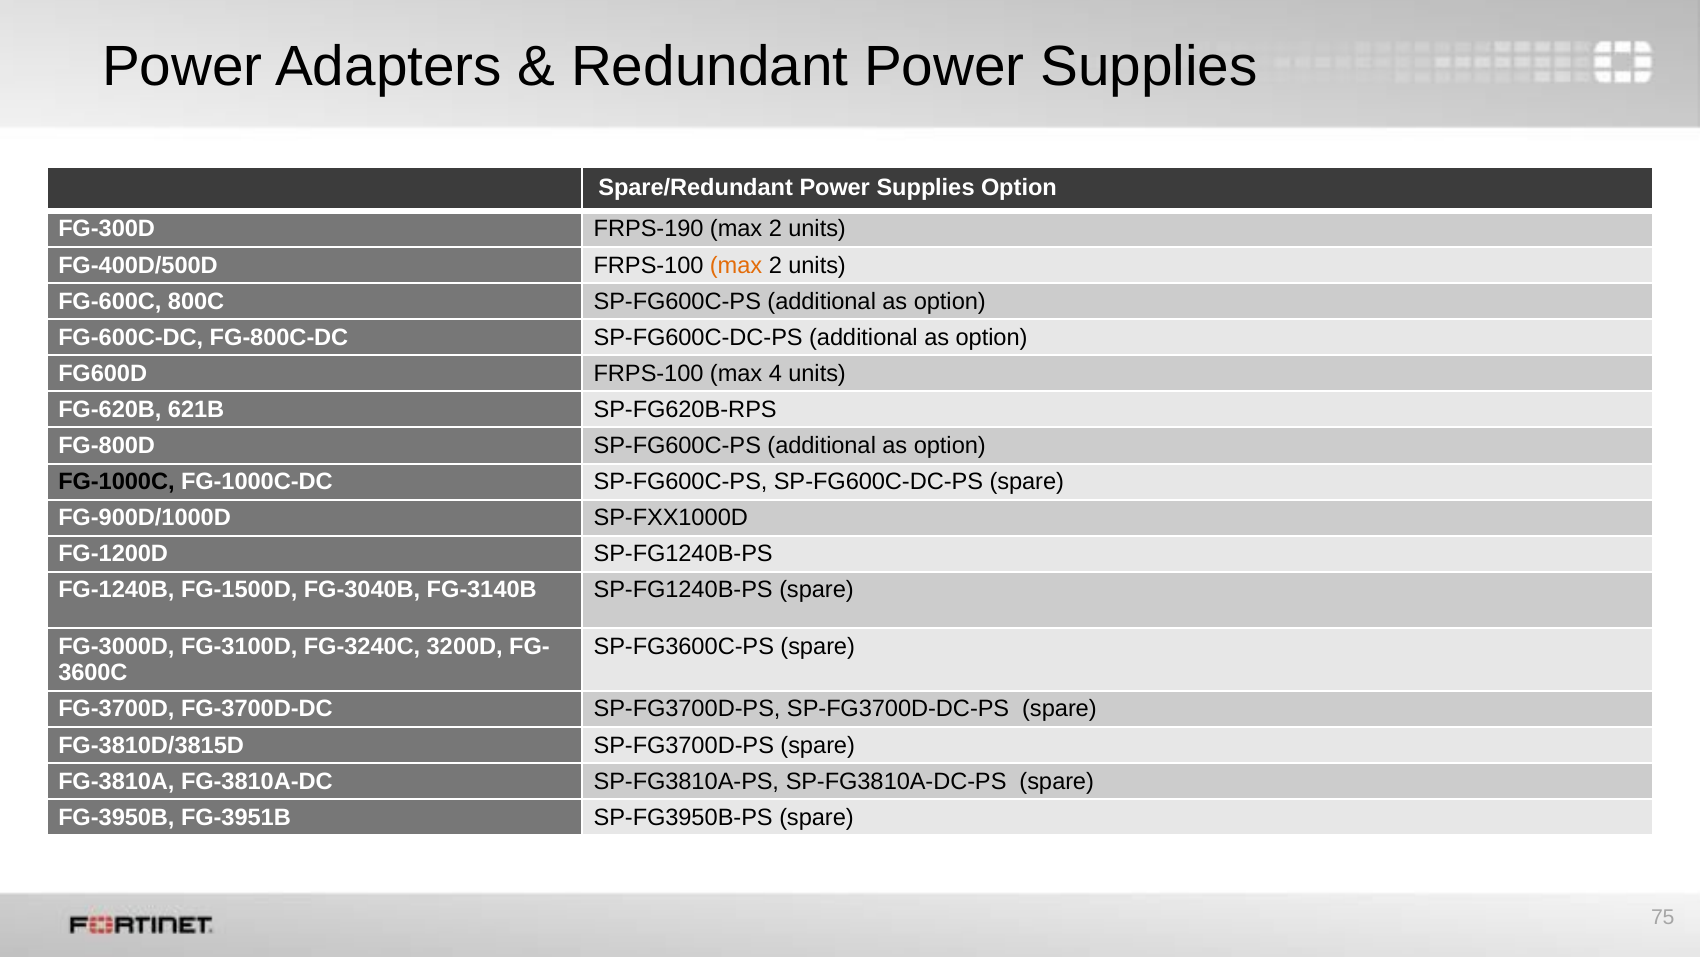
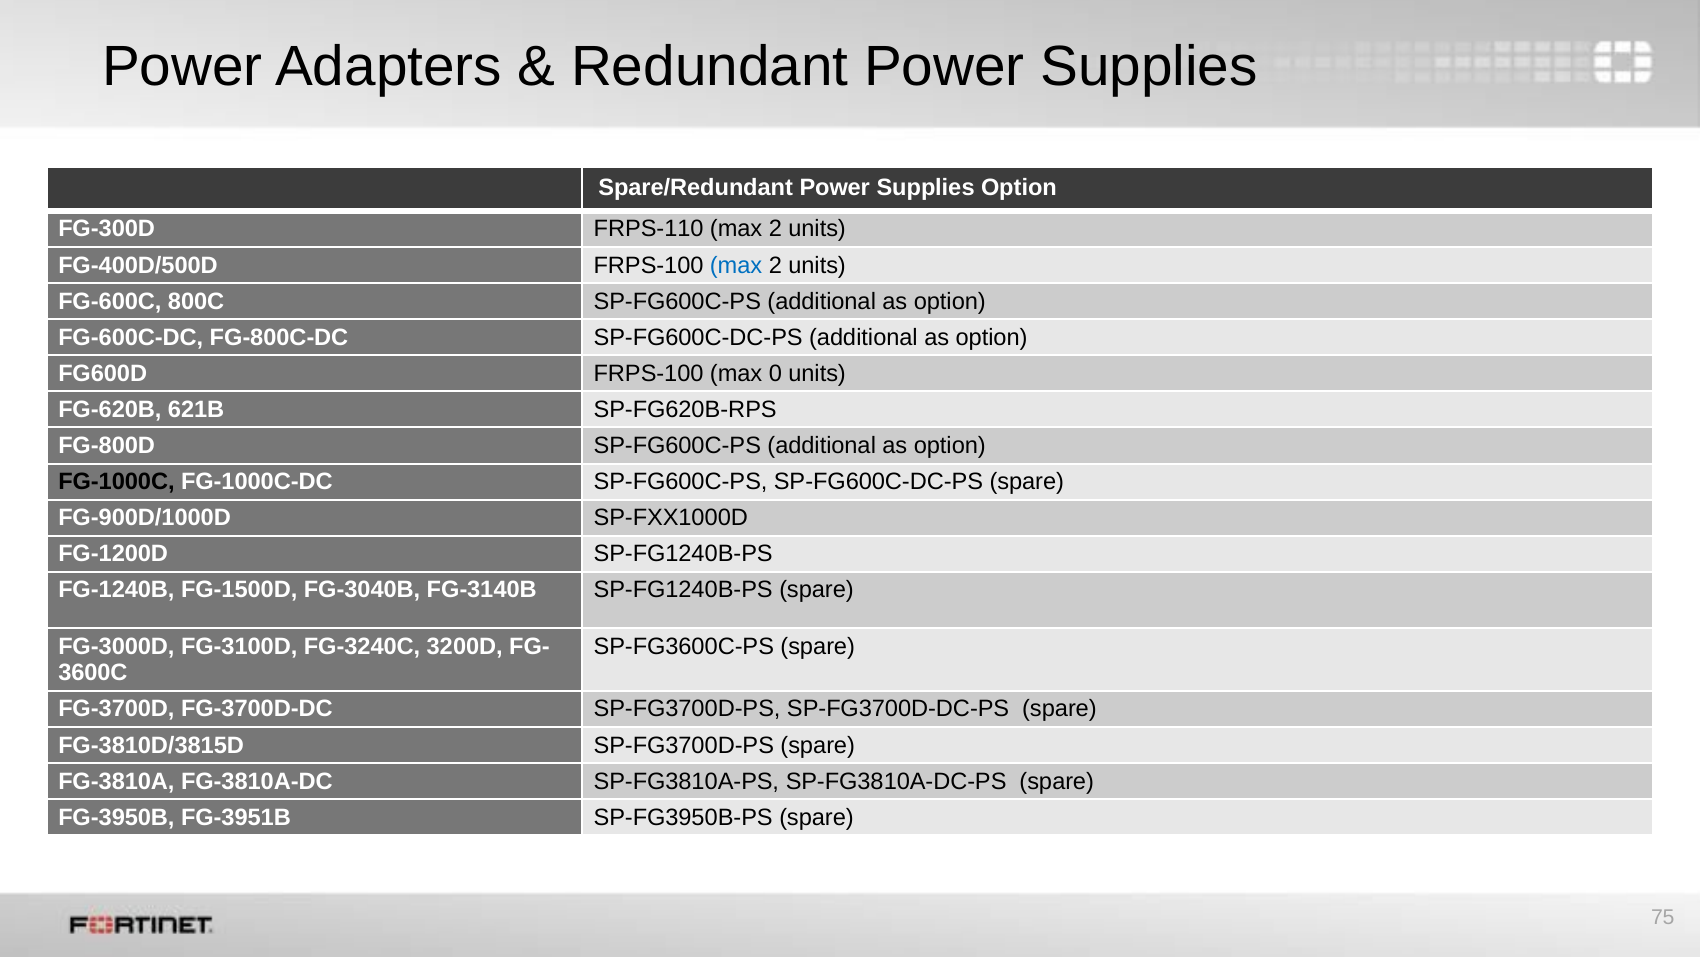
FRPS-190: FRPS-190 -> FRPS-110
max at (736, 265) colour: orange -> blue
4: 4 -> 0
